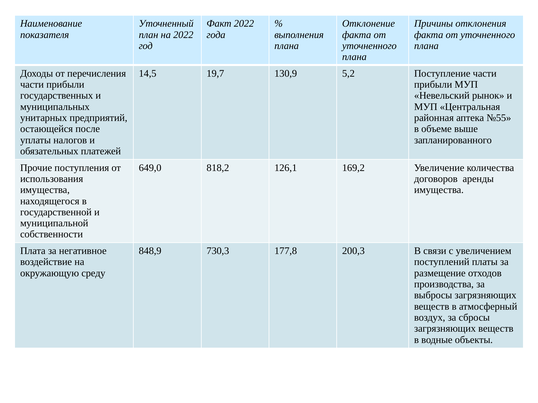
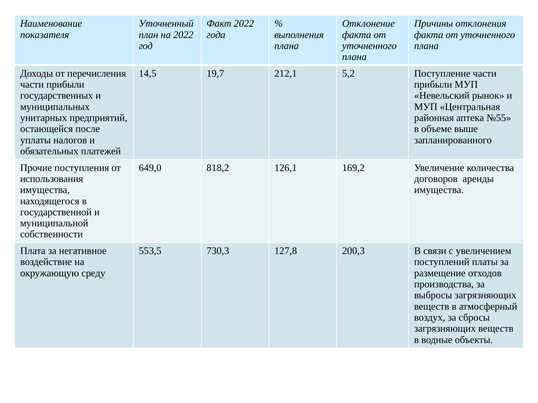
130,9: 130,9 -> 212,1
848,9: 848,9 -> 553,5
177,8: 177,8 -> 127,8
